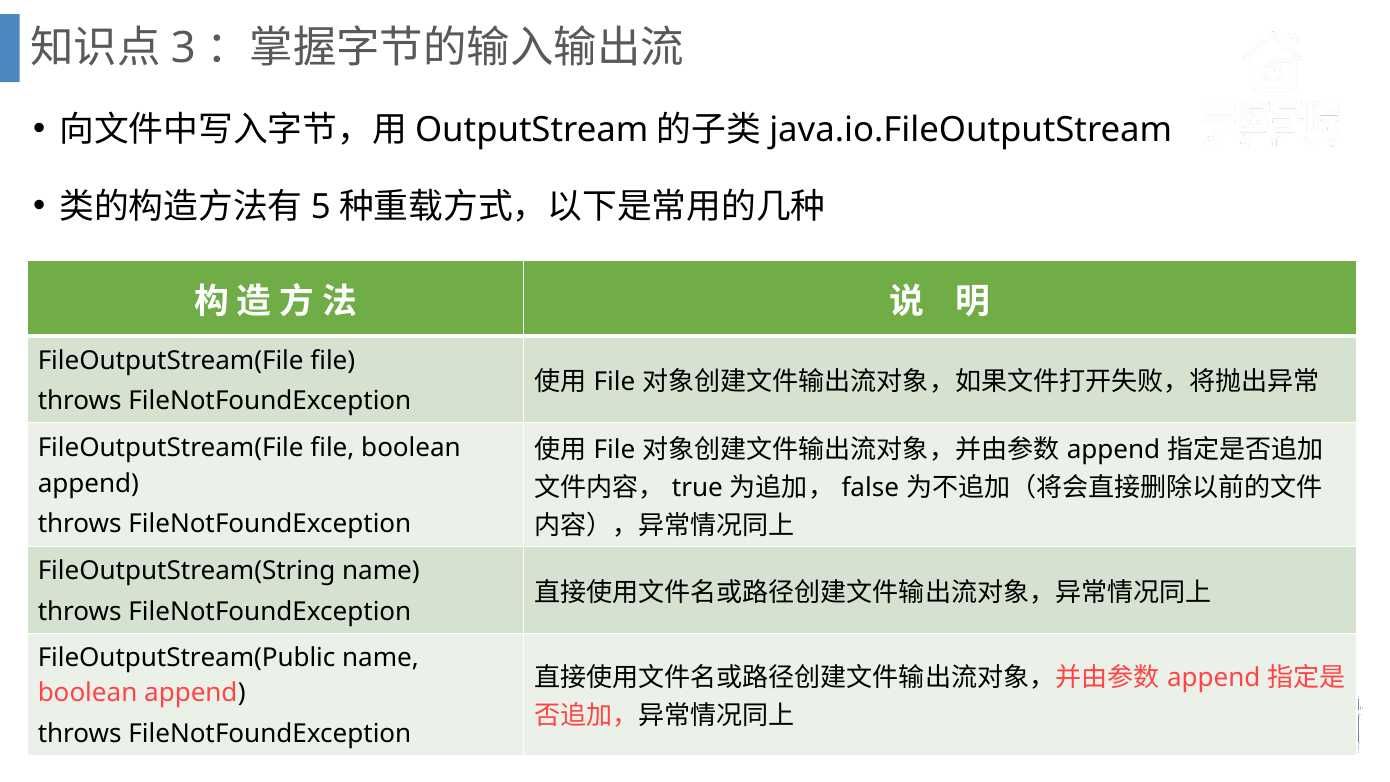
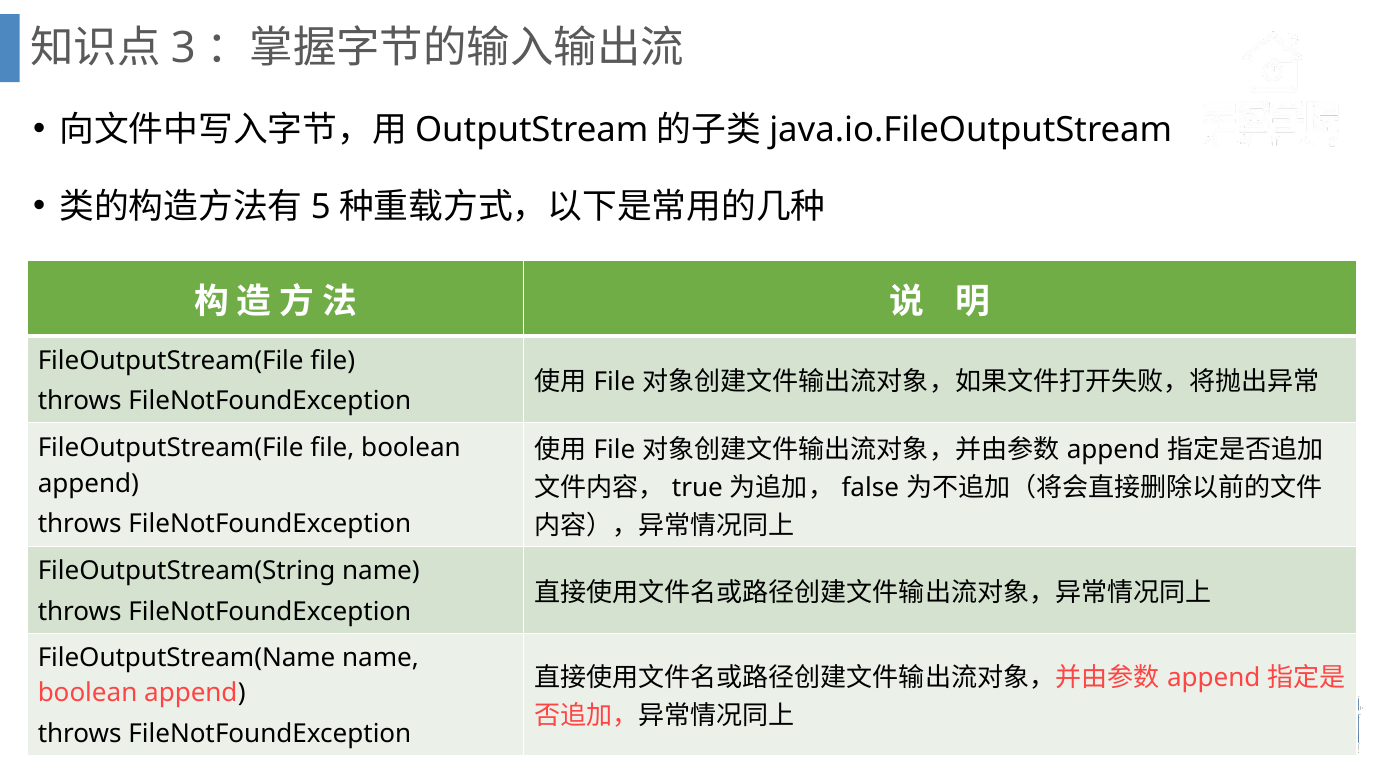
FileOutputStream(Public: FileOutputStream(Public -> FileOutputStream(Name
